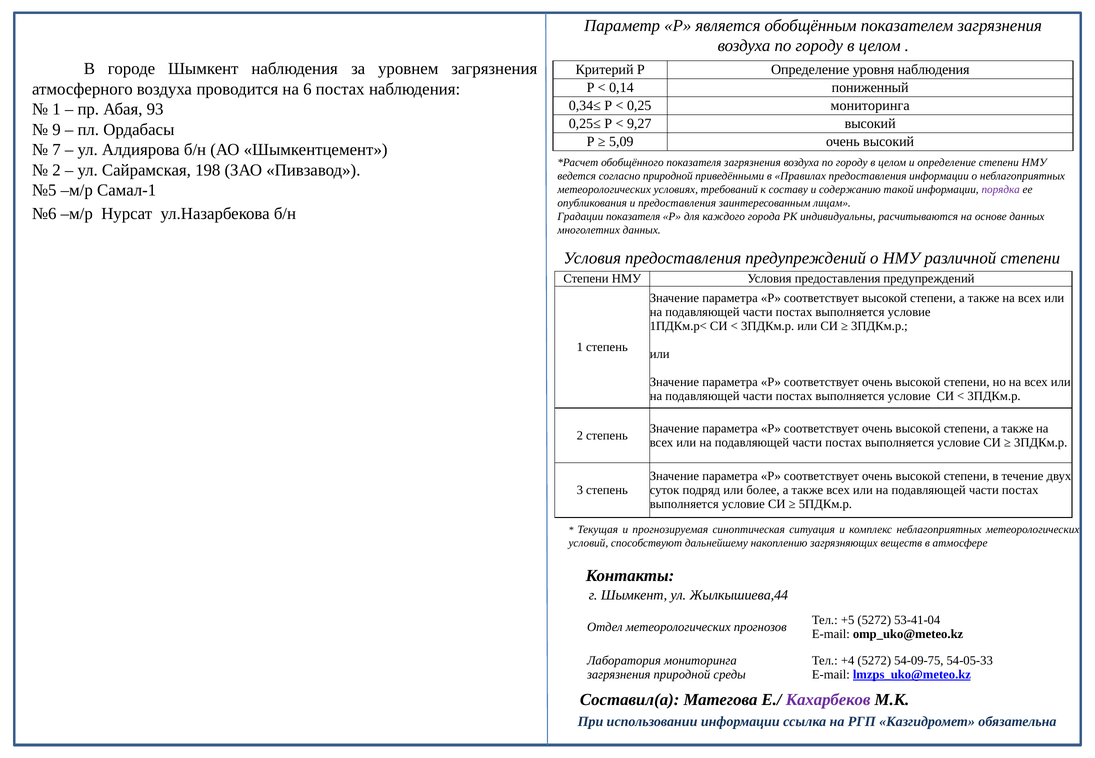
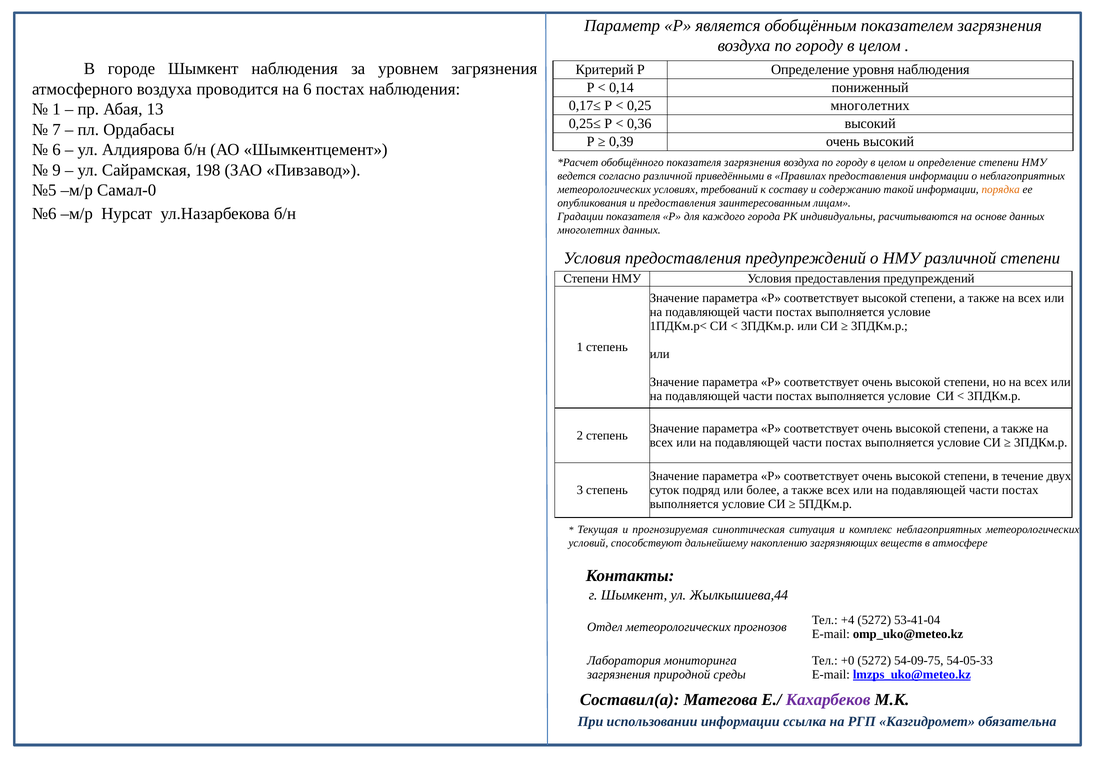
0,34≤: 0,34≤ -> 0,17≤
0,25 мониторинга: мониторинга -> многолетних
93: 93 -> 13
9,27: 9,27 -> 0,36
9: 9 -> 7
5,09: 5,09 -> 0,39
7 at (57, 150): 7 -> 6
2 at (57, 170): 2 -> 9
согласно природной: природной -> различной
Самал-1: Самал-1 -> Самал-0
порядка colour: purple -> orange
+5: +5 -> +4
+4: +4 -> +0
